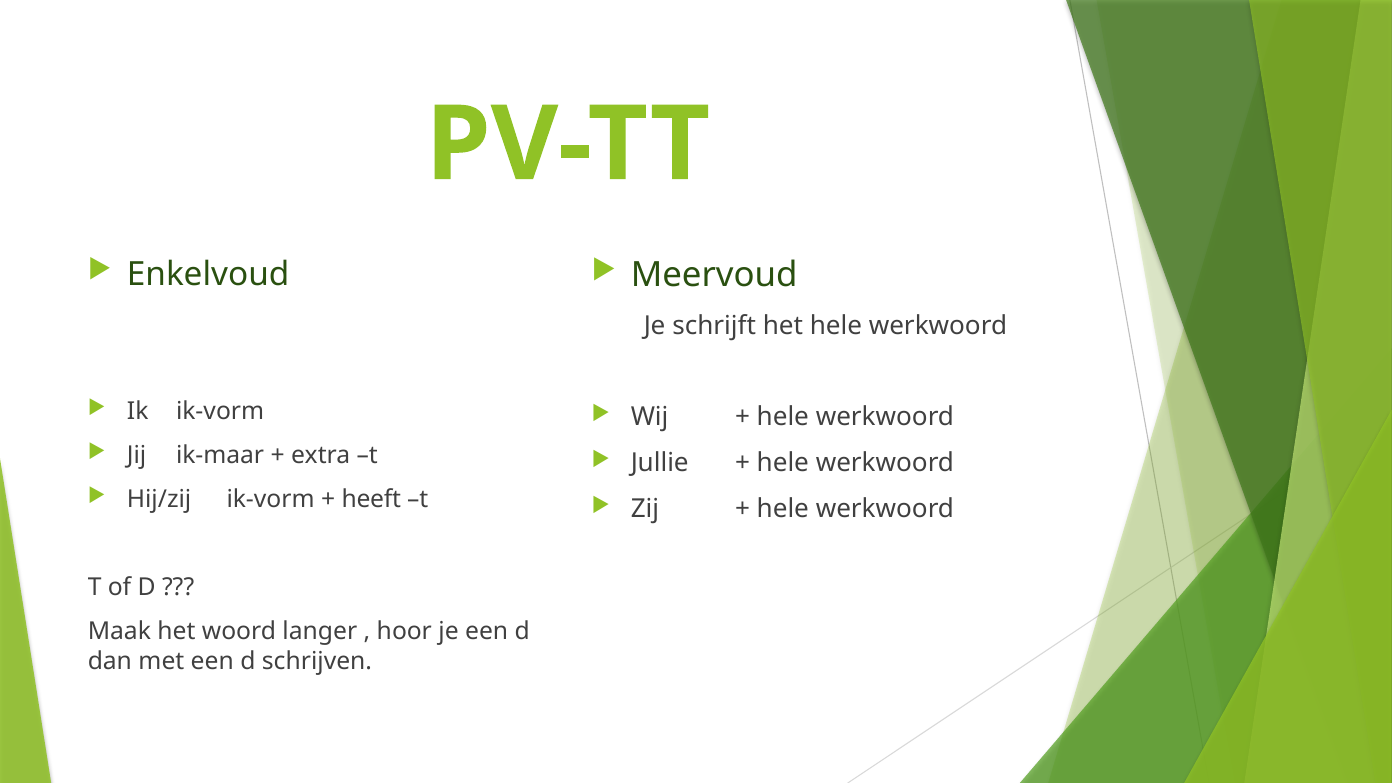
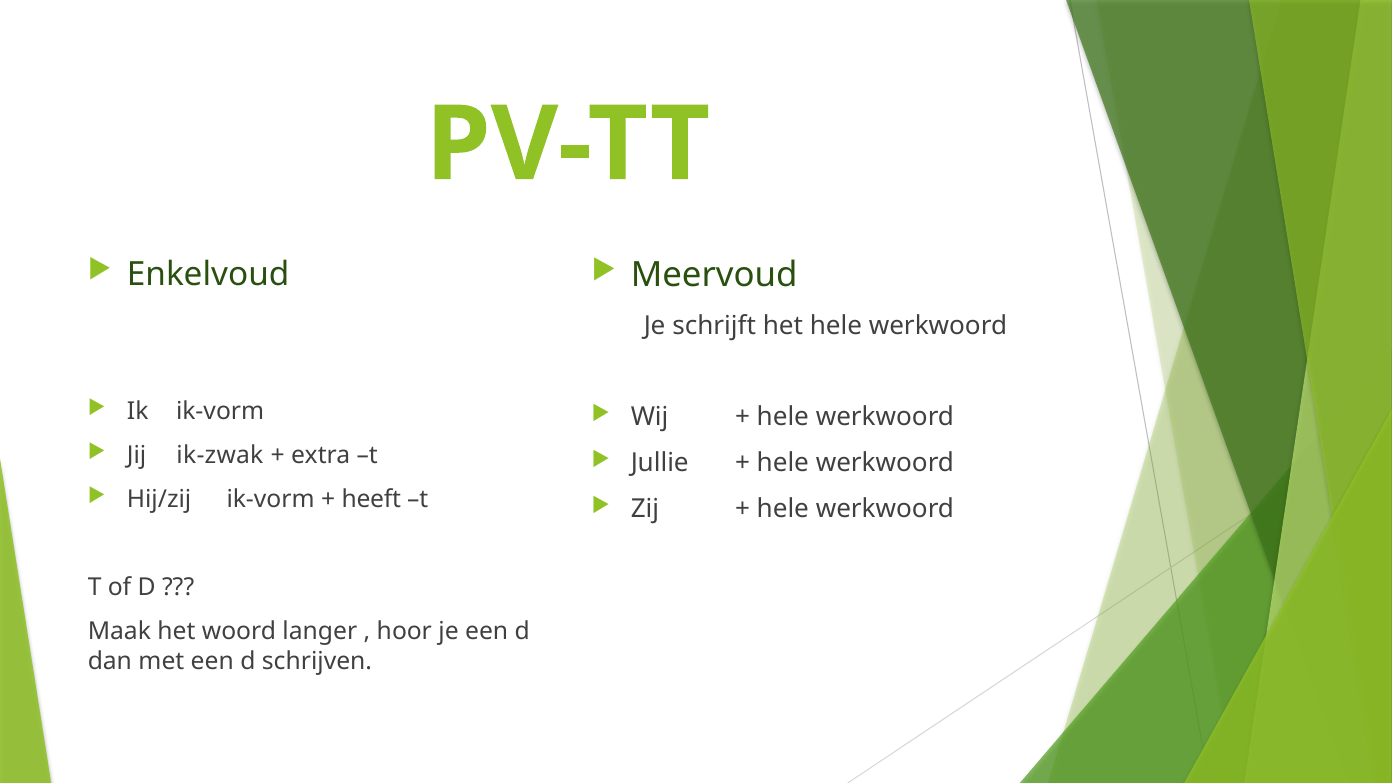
ik-maar: ik-maar -> ik-zwak
